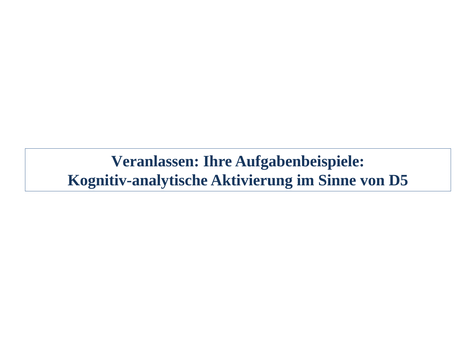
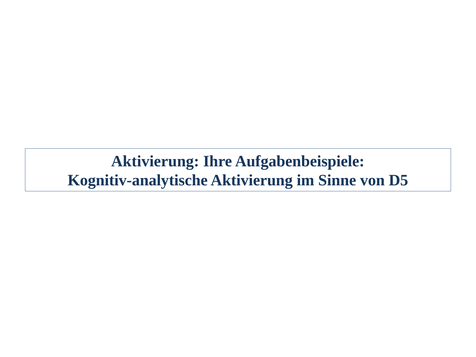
Veranlassen at (155, 161): Veranlassen -> Aktivierung
